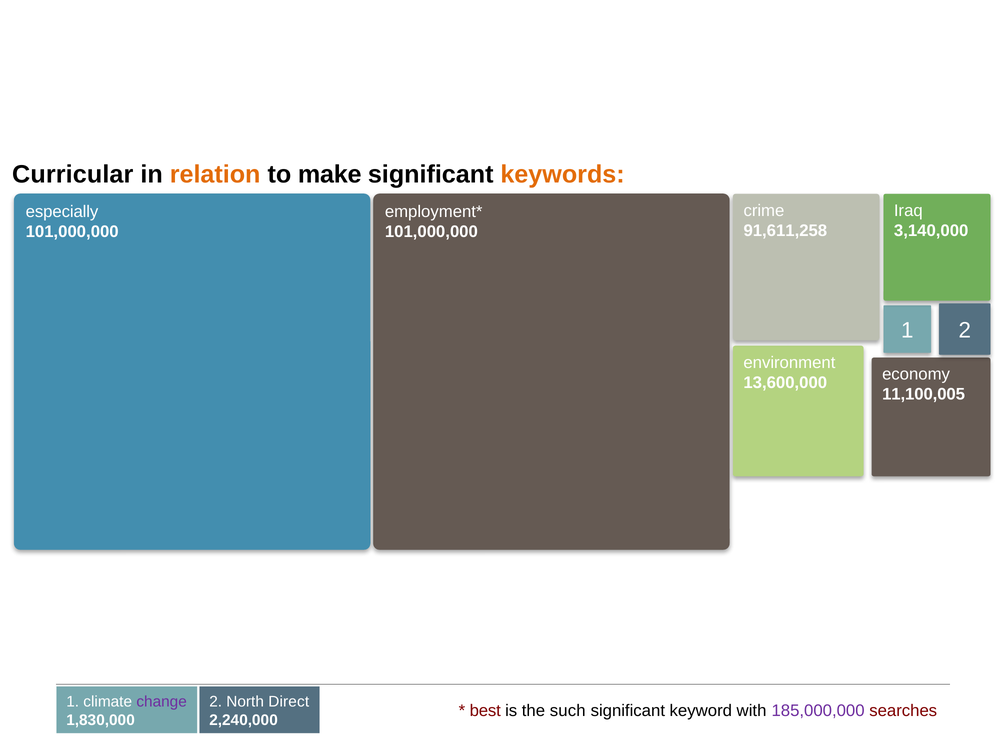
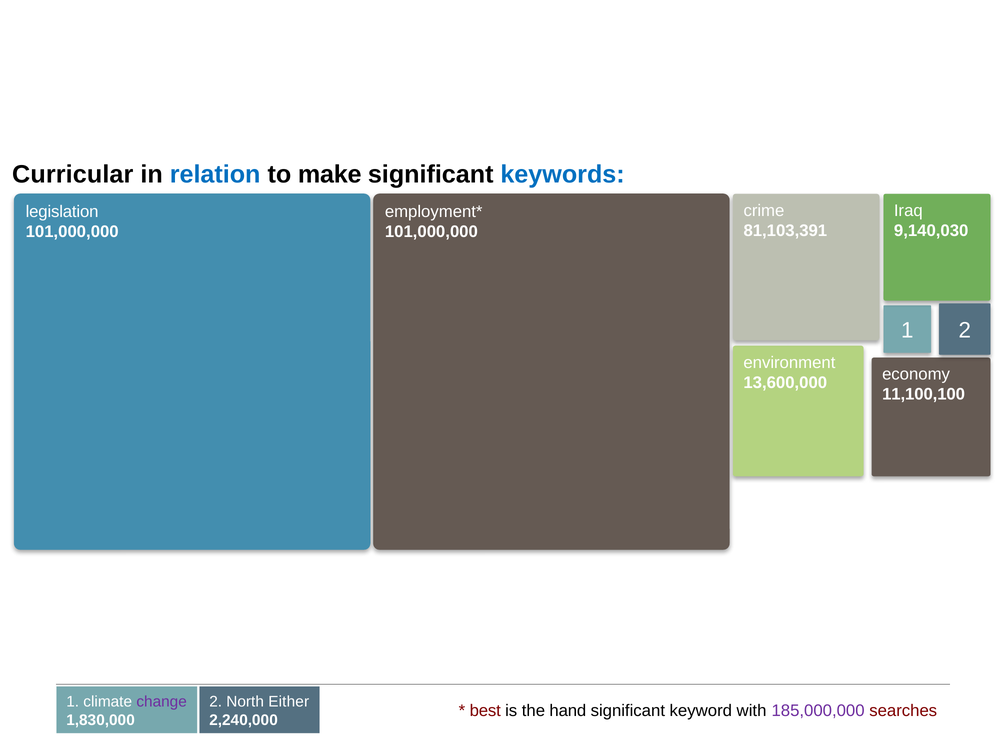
relation colour: orange -> blue
keywords colour: orange -> blue
especially: especially -> legislation
3,140,000: 3,140,000 -> 9,140,030
91,611,258: 91,611,258 -> 81,103,391
11,100,005: 11,100,005 -> 11,100,100
Direct: Direct -> Either
such: such -> hand
